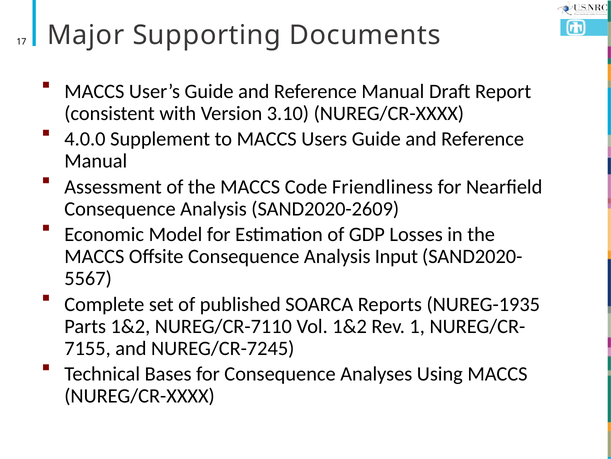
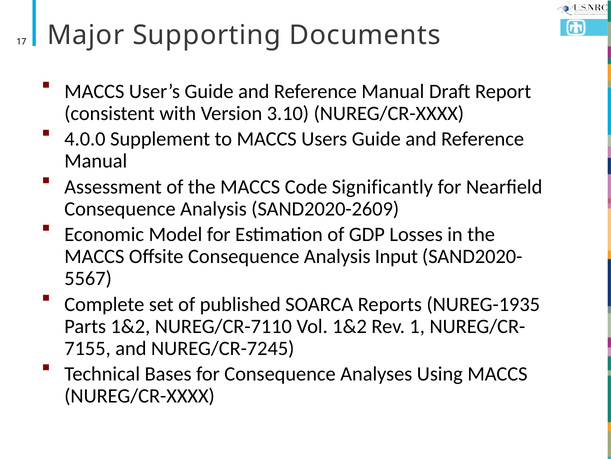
Friendliness: Friendliness -> Significantly
